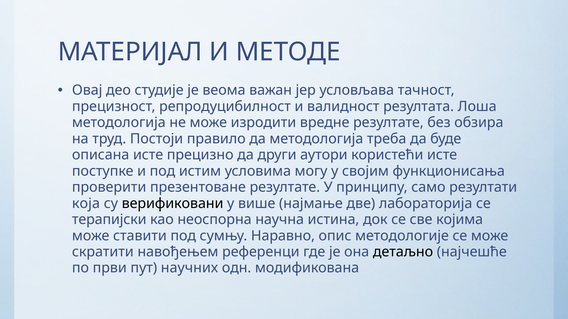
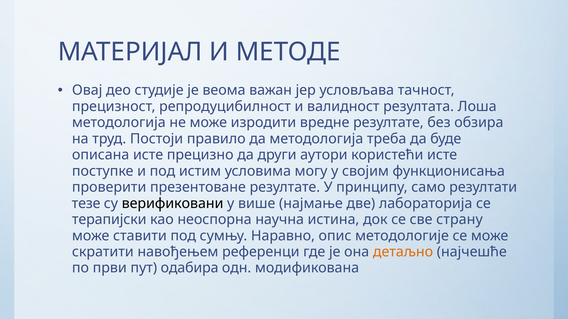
која: која -> тезе
којима: којима -> страну
детаљно colour: black -> orange
научних: научних -> одабира
